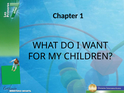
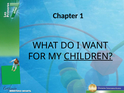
CHILDREN underline: none -> present
